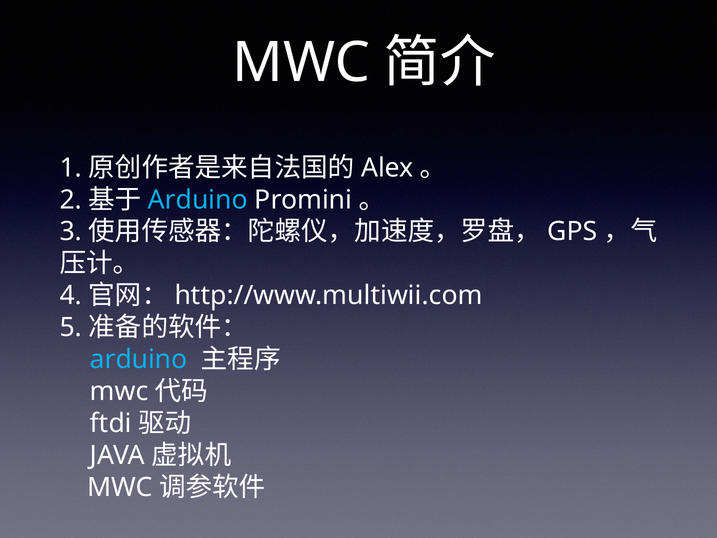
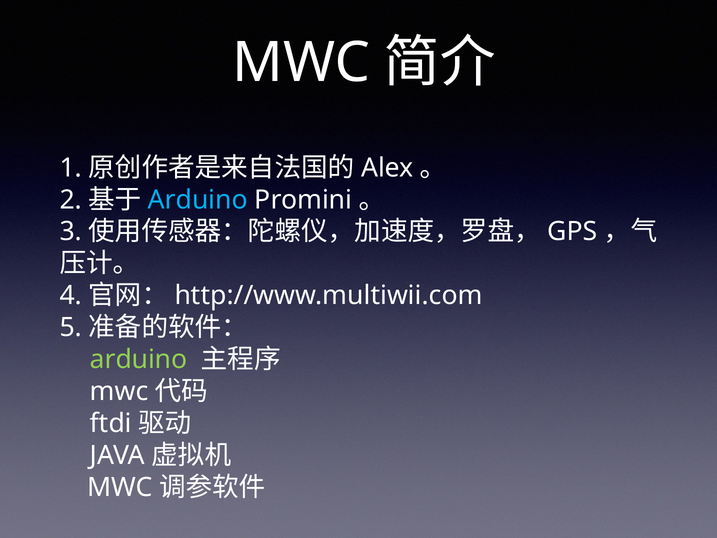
arduino at (139, 359) colour: light blue -> light green
